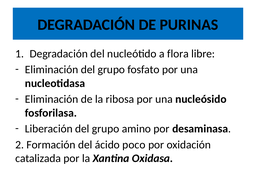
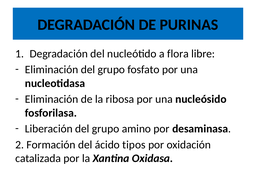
poco: poco -> tipos
